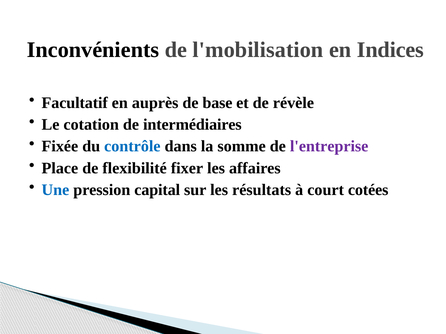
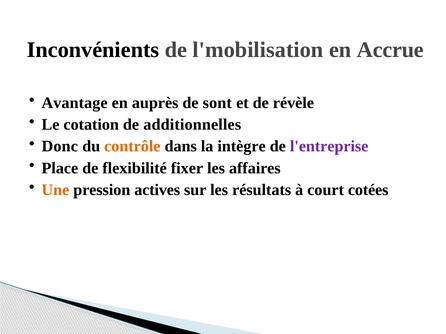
Indices: Indices -> Accrue
Facultatif: Facultatif -> Avantage
base: base -> sont
intermédiaires: intermédiaires -> additionnelles
Fixée: Fixée -> Donc
contrôle colour: blue -> orange
somme: somme -> intègre
Une colour: blue -> orange
capital: capital -> actives
